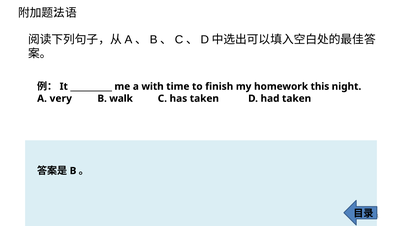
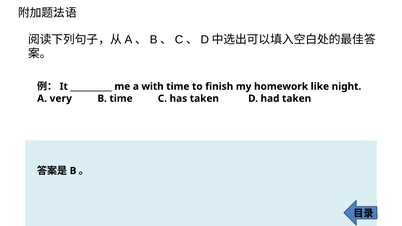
this: this -> like
B walk: walk -> time
